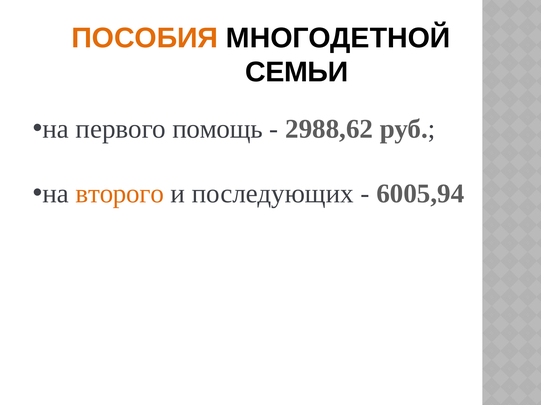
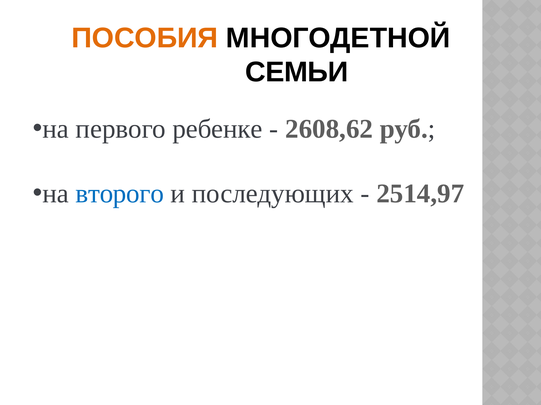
помощь: помощь -> ребенке
2988,62: 2988,62 -> 2608,62
второго colour: orange -> blue
6005,94: 6005,94 -> 2514,97
